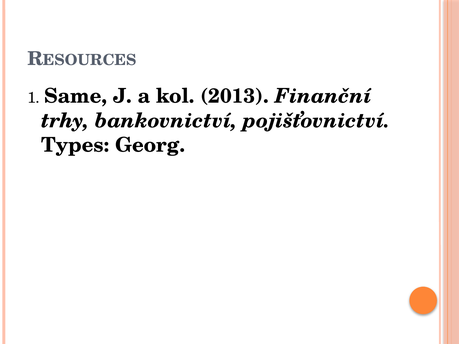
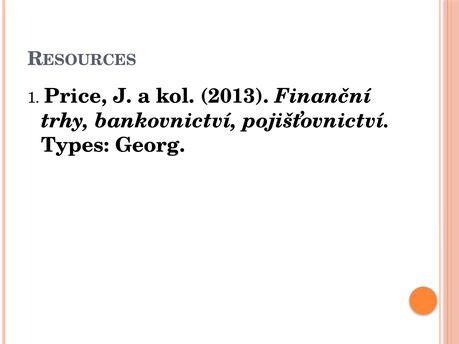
Same: Same -> Price
